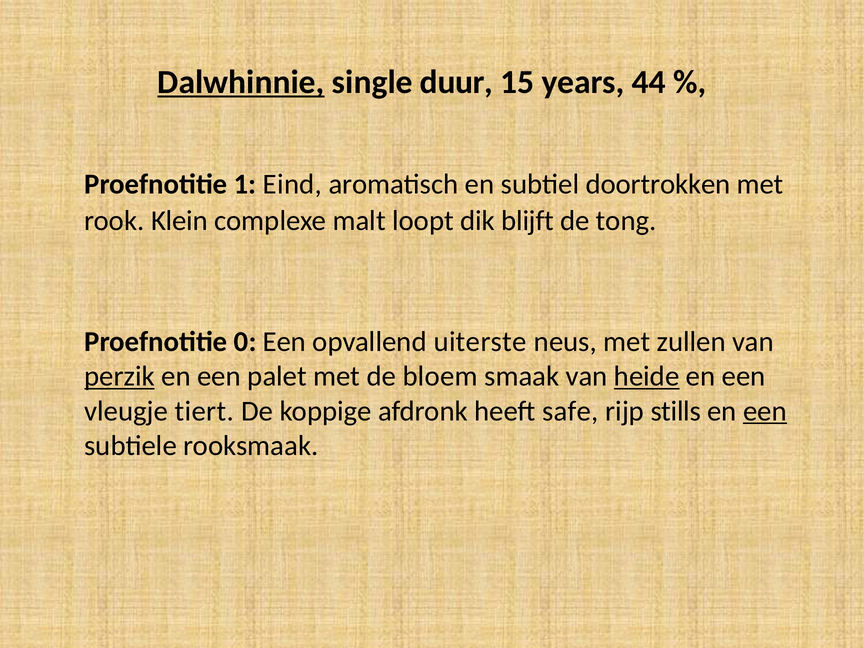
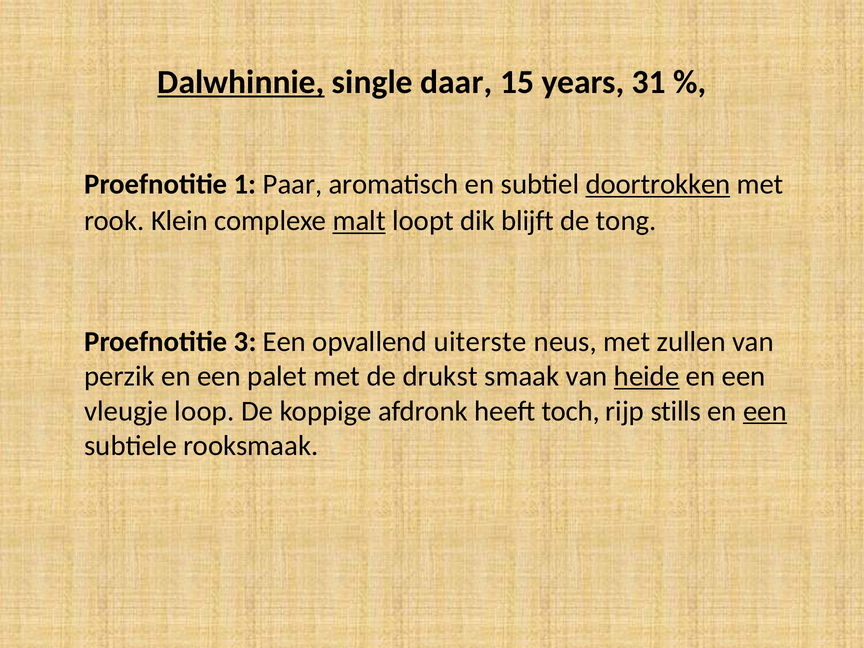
duur: duur -> daar
44: 44 -> 31
Eind: Eind -> Paar
doortrokken underline: none -> present
malt underline: none -> present
0: 0 -> 3
perzik underline: present -> none
bloem: bloem -> drukst
tiert: tiert -> loop
safe: safe -> toch
